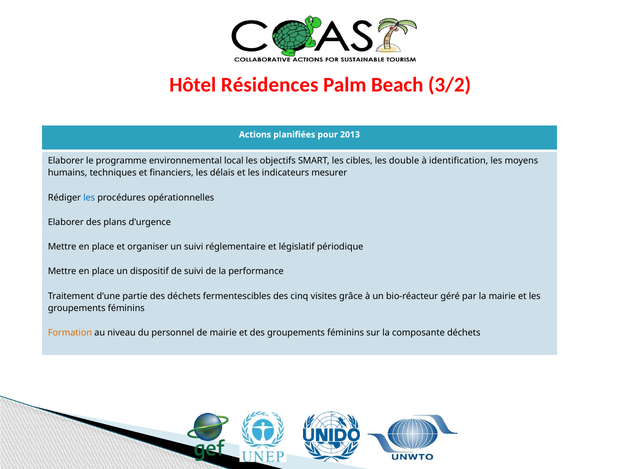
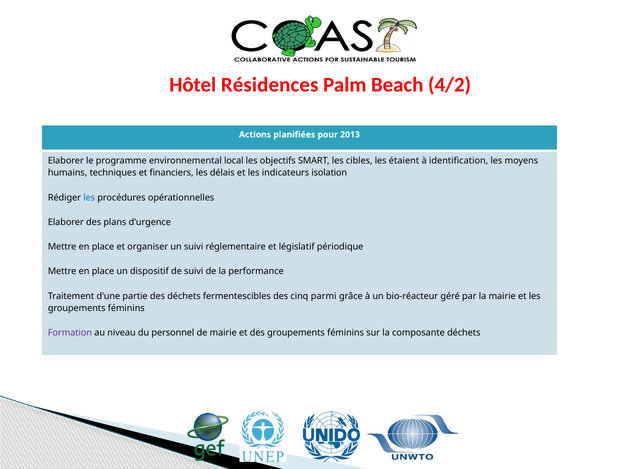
3/2: 3/2 -> 4/2
double: double -> étaient
mesurer: mesurer -> isolation
visites: visites -> parmi
Formation colour: orange -> purple
